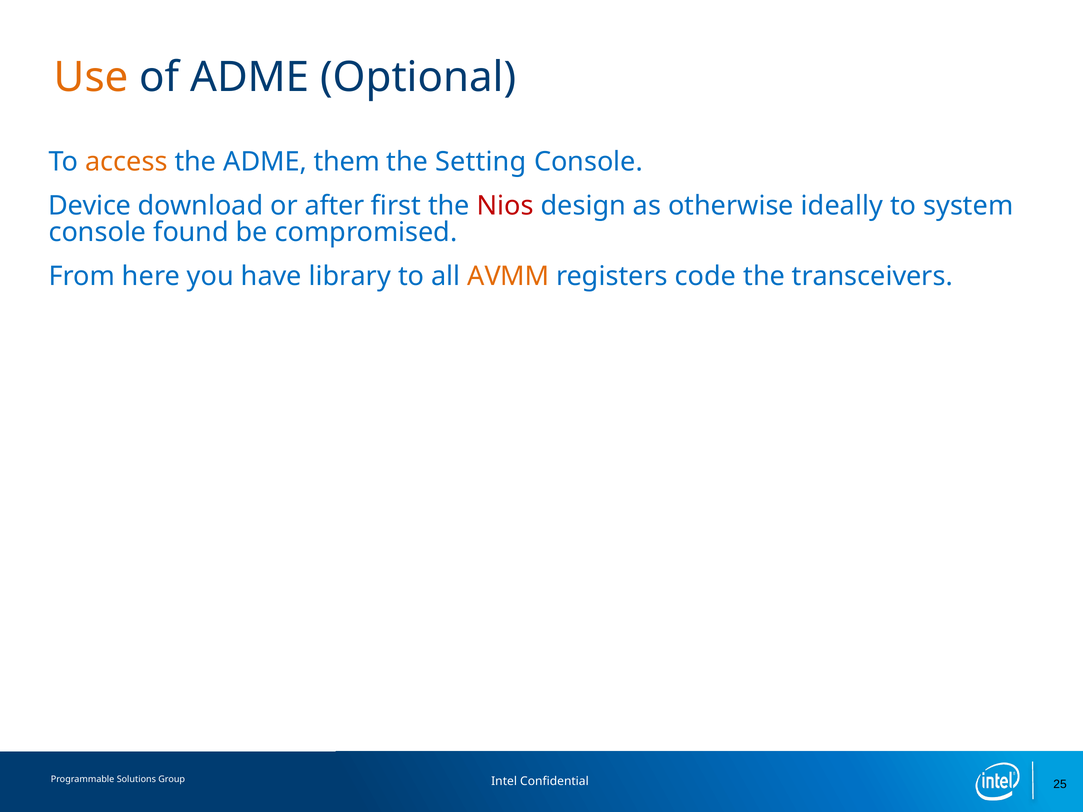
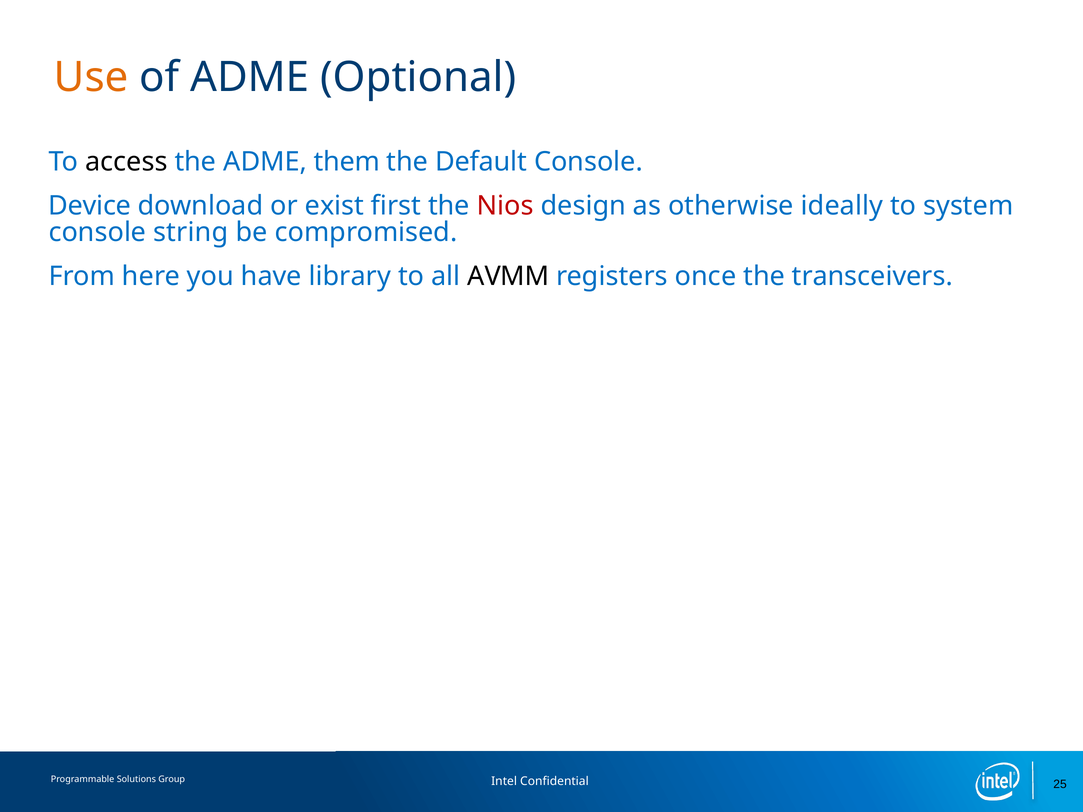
access colour: orange -> black
Setting: Setting -> Default
after: after -> exist
found: found -> string
AVMM colour: orange -> black
code: code -> once
